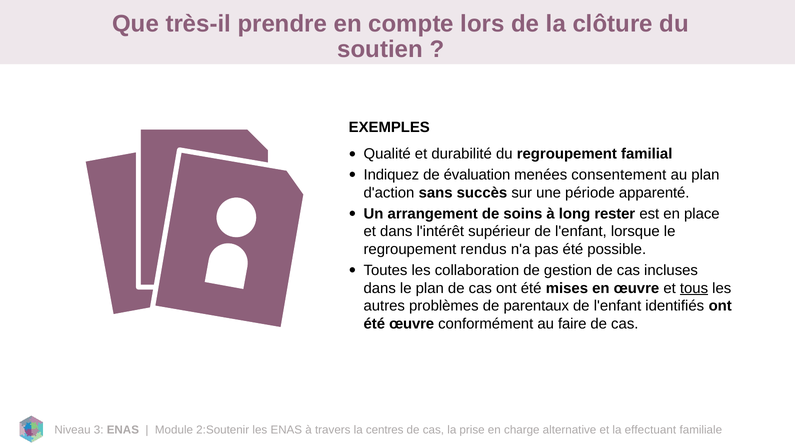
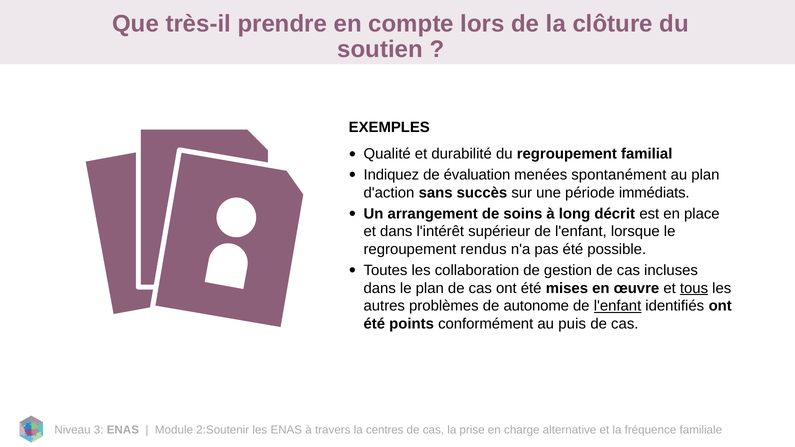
consentement: consentement -> spontanément
apparenté: apparenté -> immédiats
rester: rester -> décrit
parentaux: parentaux -> autonome
l'enfant at (618, 306) underline: none -> present
été œuvre: œuvre -> points
faire: faire -> puis
effectuant: effectuant -> fréquence
